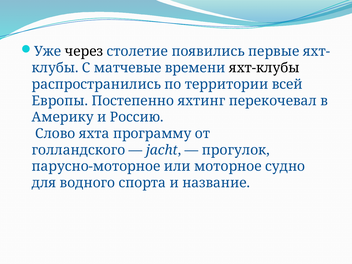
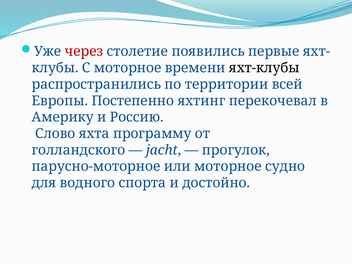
через colour: black -> red
С матчевые: матчевые -> моторное
название: название -> достойно
